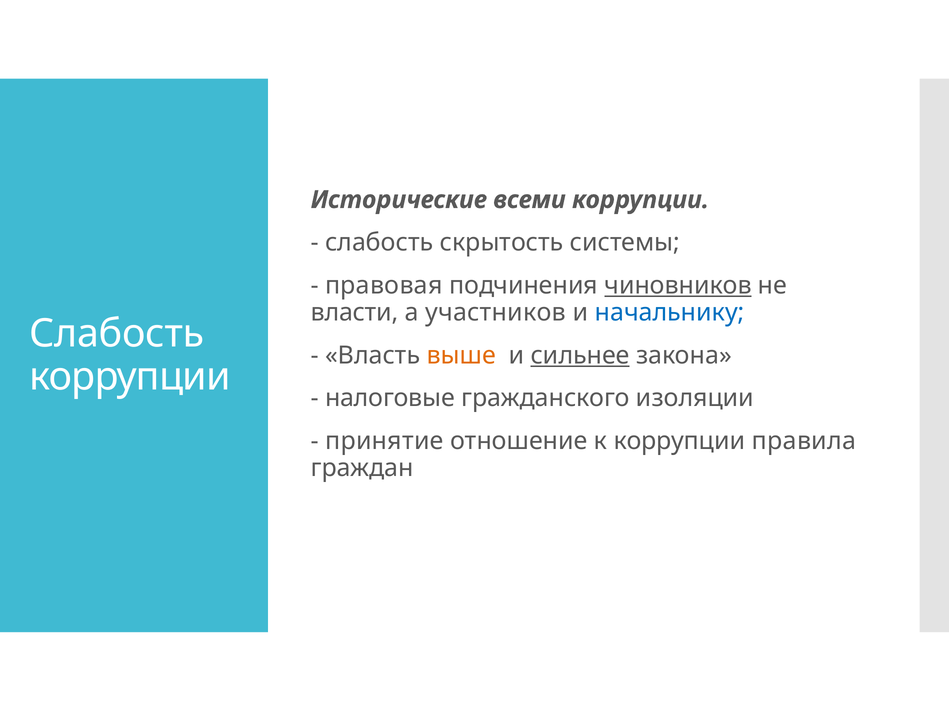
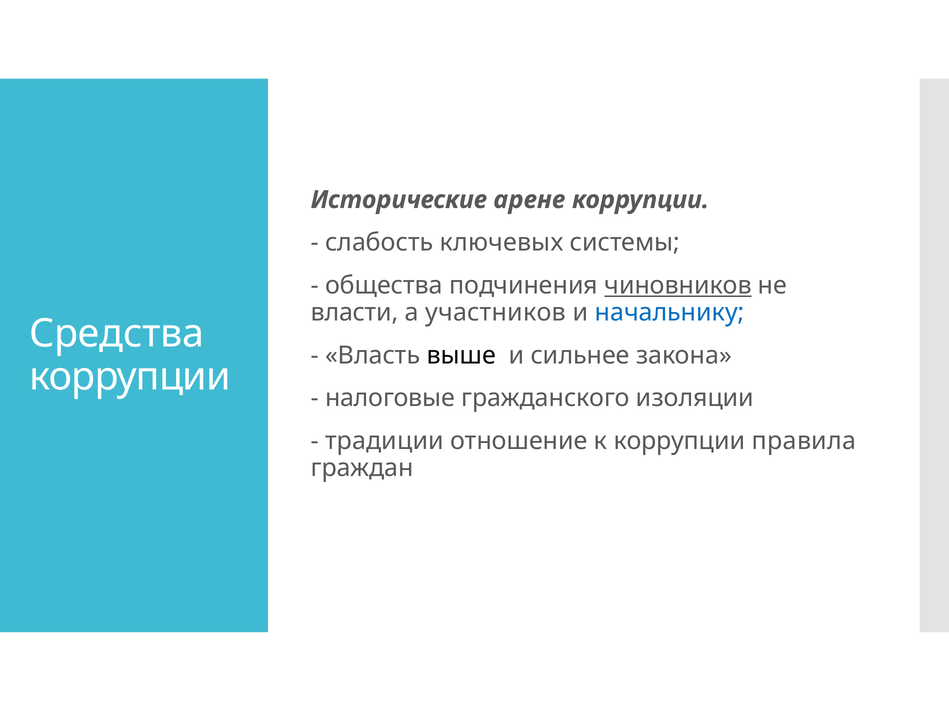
всеми: всеми -> арене
скрытость: скрытость -> ключевых
правовая: правовая -> общества
Слабость at (117, 334): Слабость -> Средства
выше colour: orange -> black
сильнее underline: present -> none
принятие: принятие -> традиции
